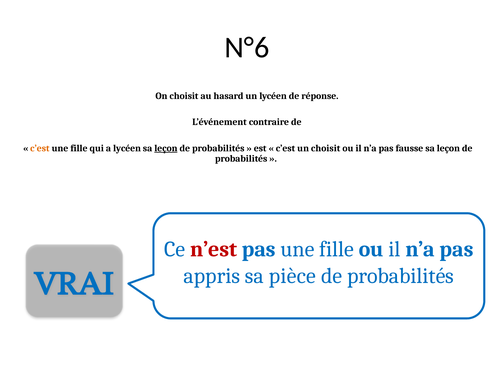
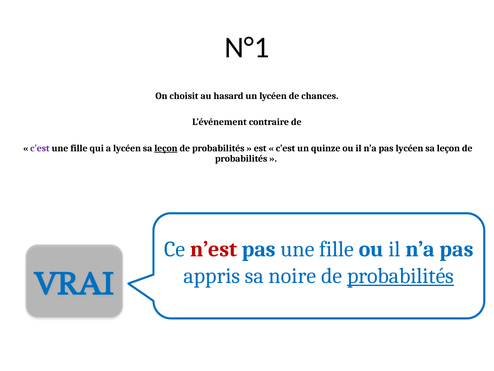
N°6: N°6 -> N°1
réponse: réponse -> chances
c’est at (40, 148) colour: orange -> purple
un choisit: choisit -> quinze
pas fausse: fausse -> lycéen
pièce: pièce -> noire
probabilités at (400, 275) underline: none -> present
